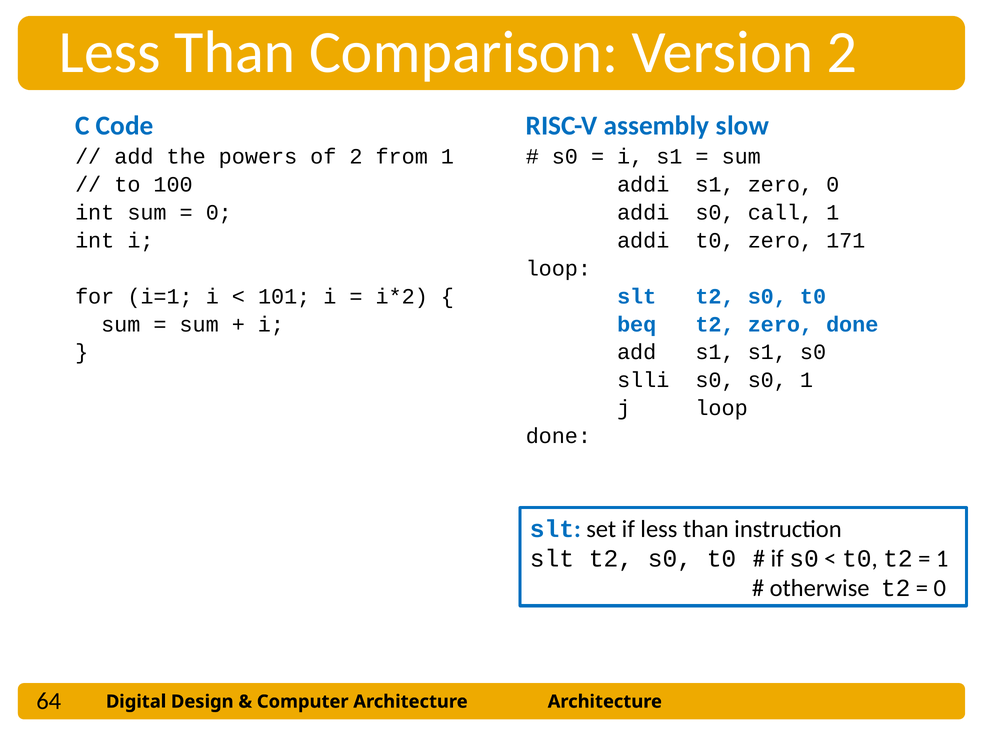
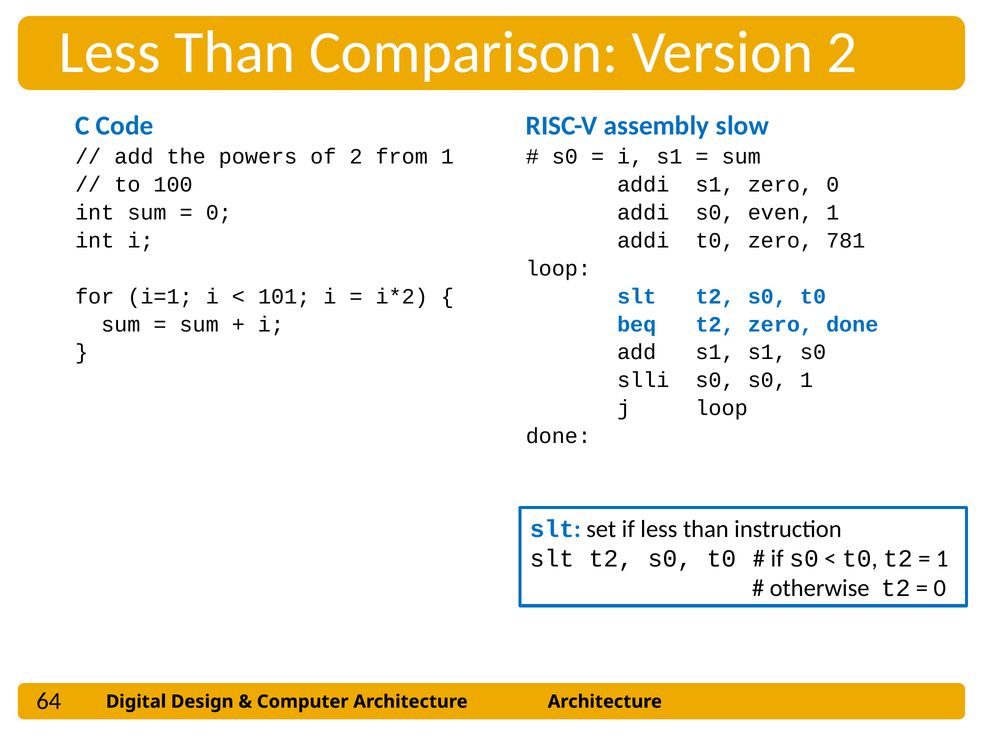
call: call -> even
171: 171 -> 781
